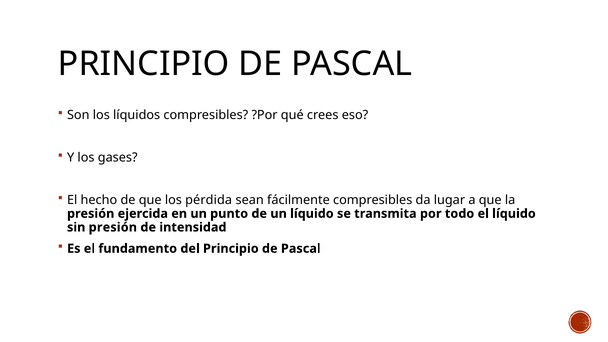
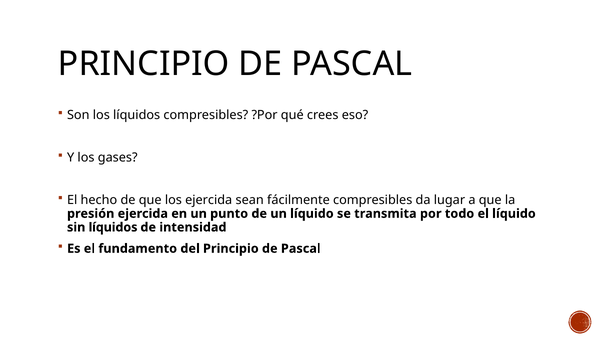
los pérdida: pérdida -> ejercida
sin presión: presión -> líquidos
